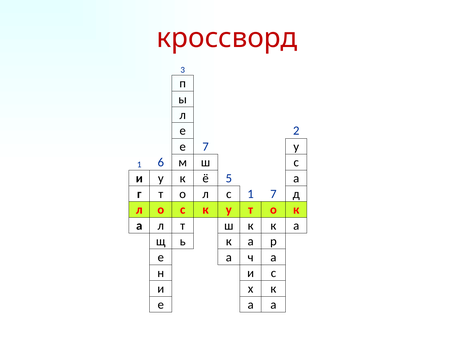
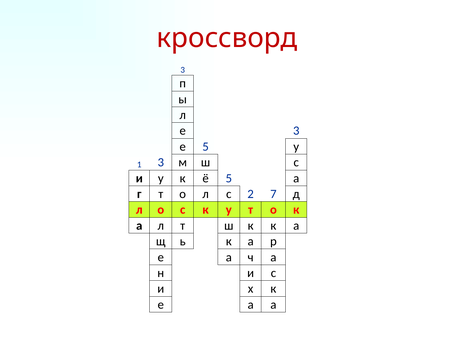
е 2: 2 -> 3
е 7: 7 -> 5
1 6: 6 -> 3
с 1: 1 -> 2
